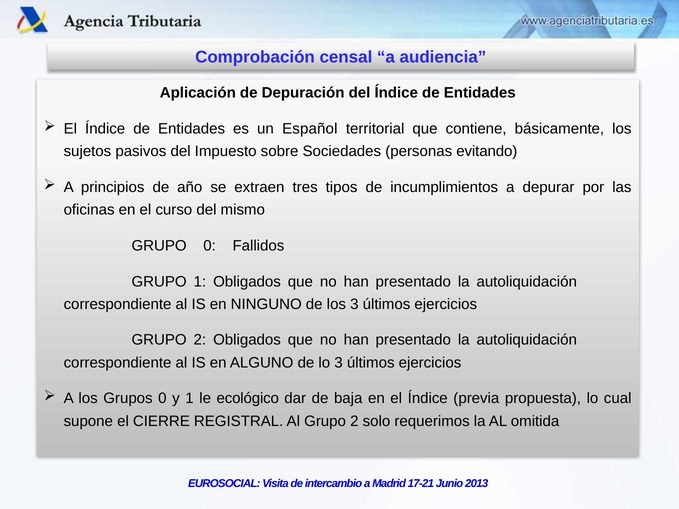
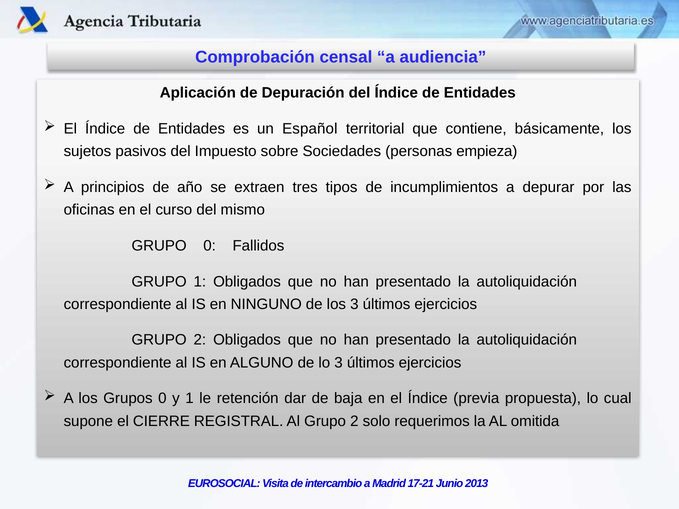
evitando: evitando -> empieza
ecológico: ecológico -> retención
